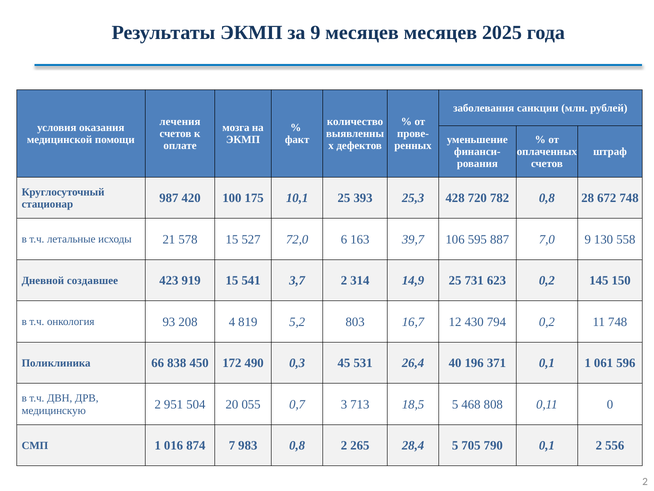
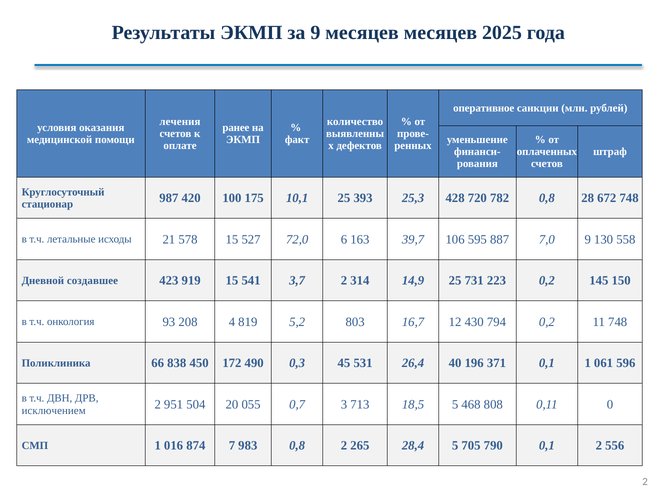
заболевания: заболевания -> оперативное
мозга: мозга -> ранее
623: 623 -> 223
медицинскую: медицинскую -> исключением
